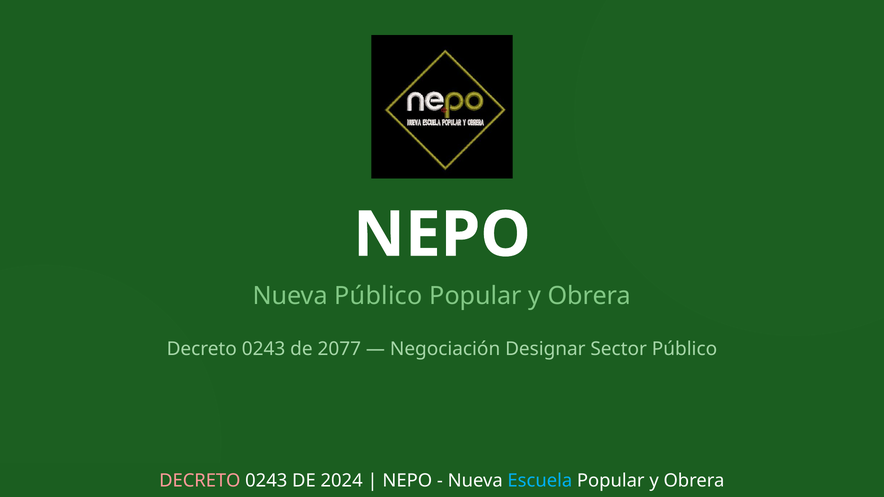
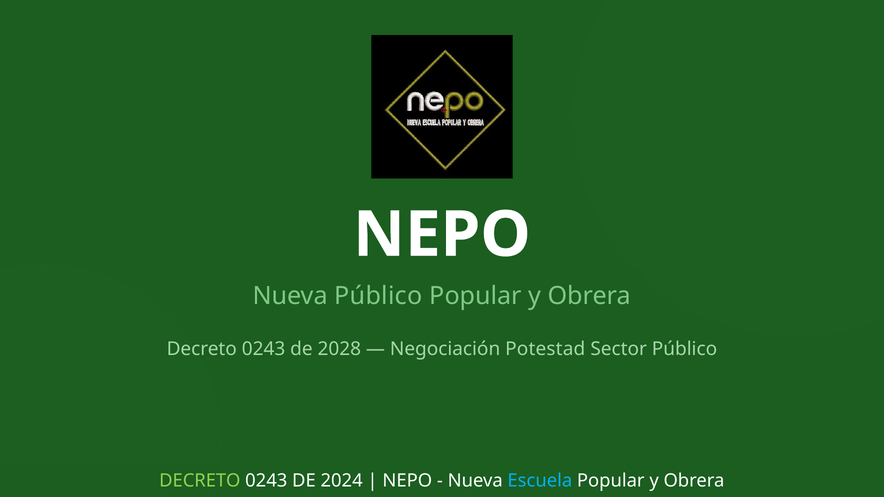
2077: 2077 -> 2028
Designar: Designar -> Potestad
DECRETO at (200, 481) colour: pink -> light green
